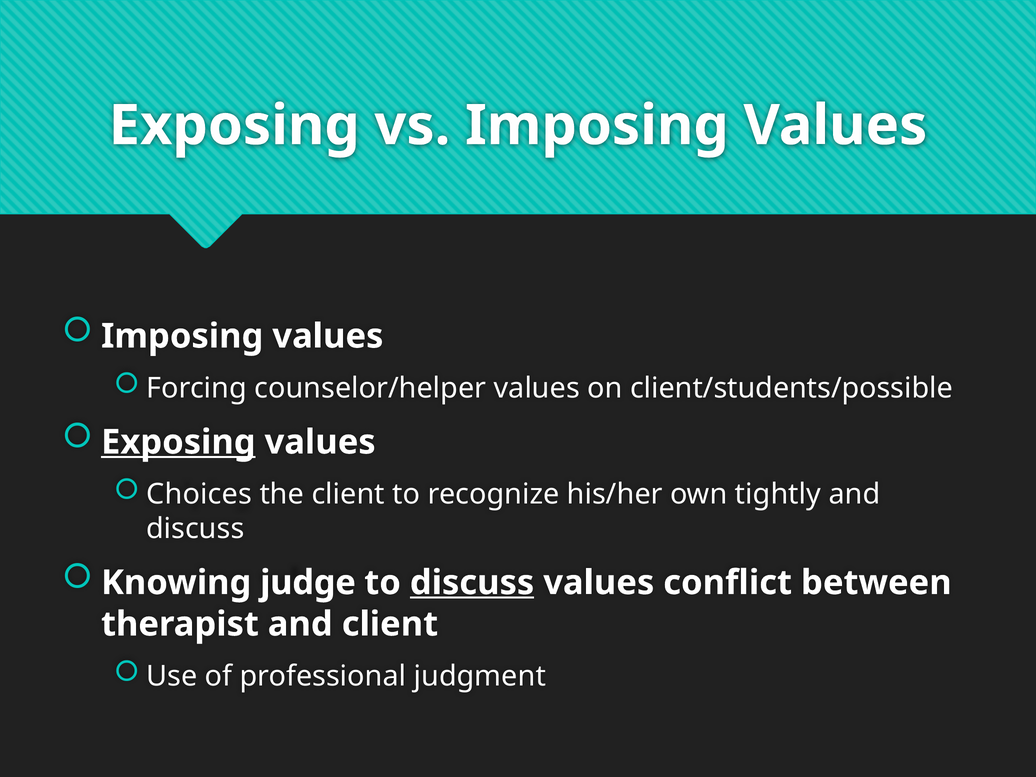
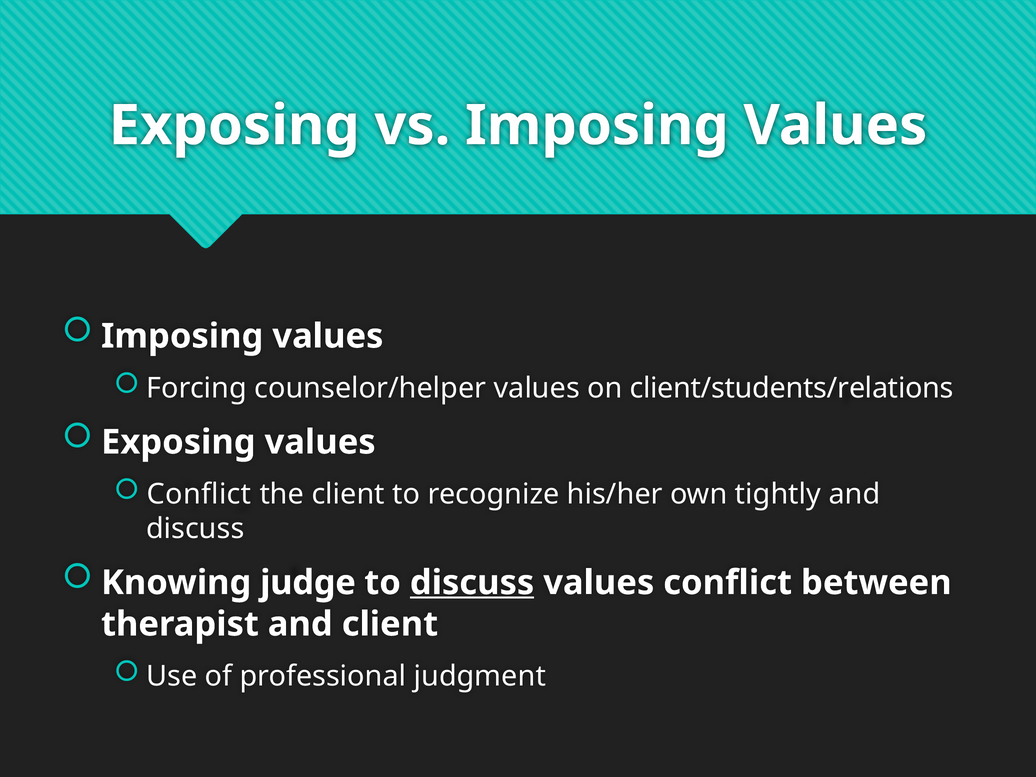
client/students/possible: client/students/possible -> client/students/relations
Exposing at (178, 442) underline: present -> none
Choices at (199, 494): Choices -> Conflict
